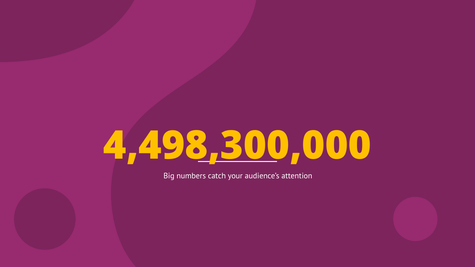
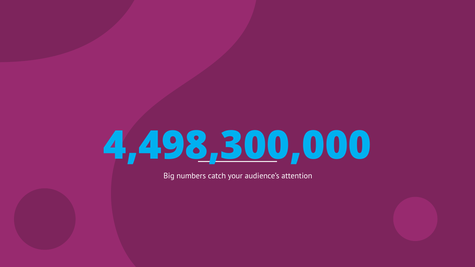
4,498,300,000 colour: yellow -> light blue
